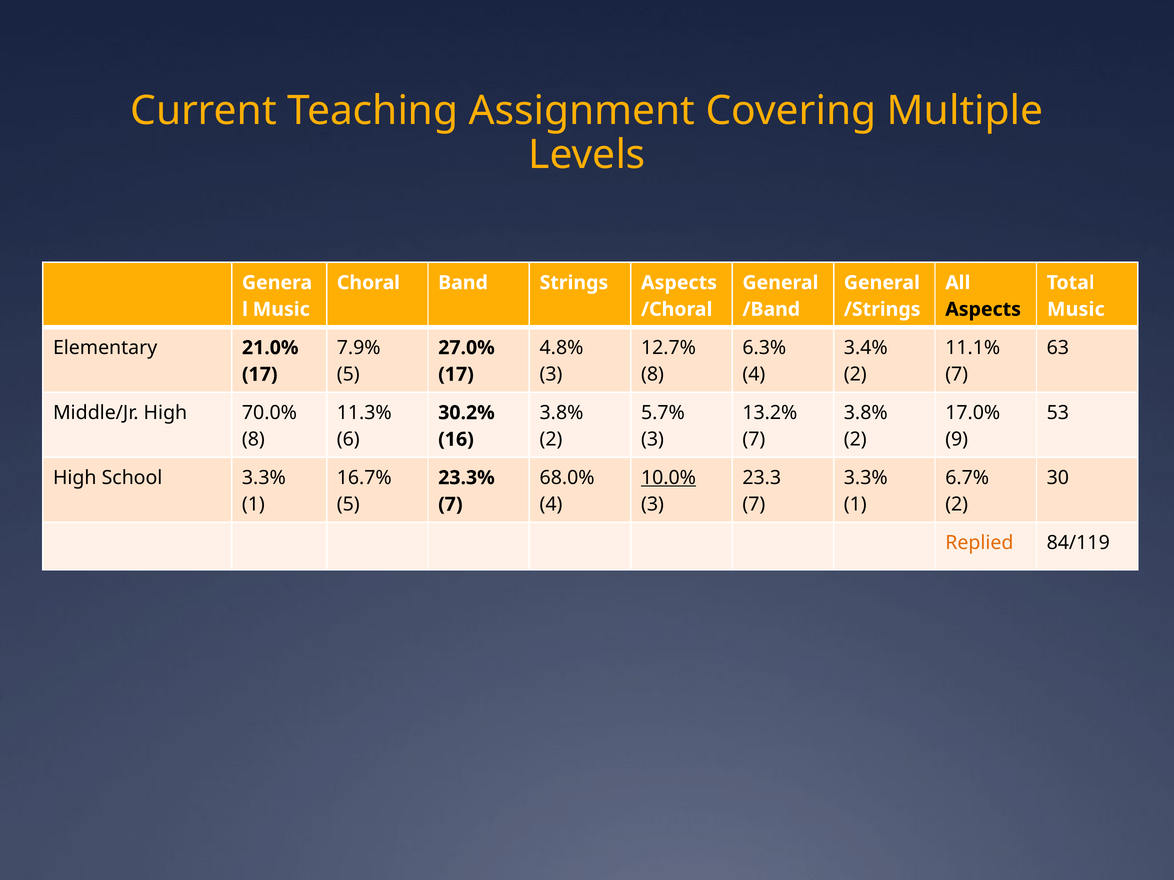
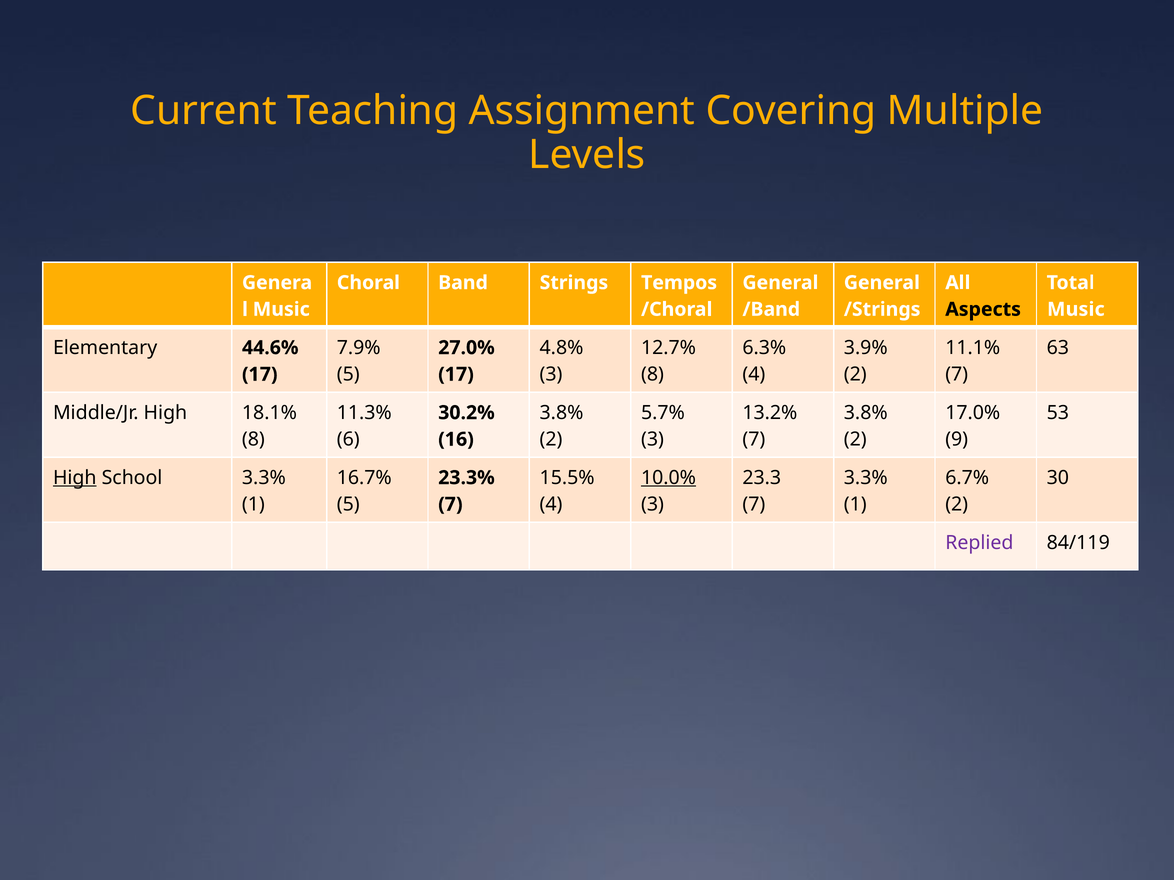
Strings Aspects: Aspects -> Tempos
21.0%: 21.0% -> 44.6%
3.4%: 3.4% -> 3.9%
70.0%: 70.0% -> 18.1%
High at (75, 478) underline: none -> present
68.0%: 68.0% -> 15.5%
Replied colour: orange -> purple
